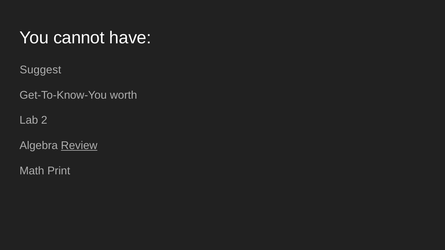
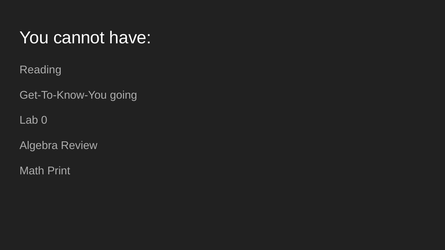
Suggest: Suggest -> Reading
worth: worth -> going
2: 2 -> 0
Review underline: present -> none
